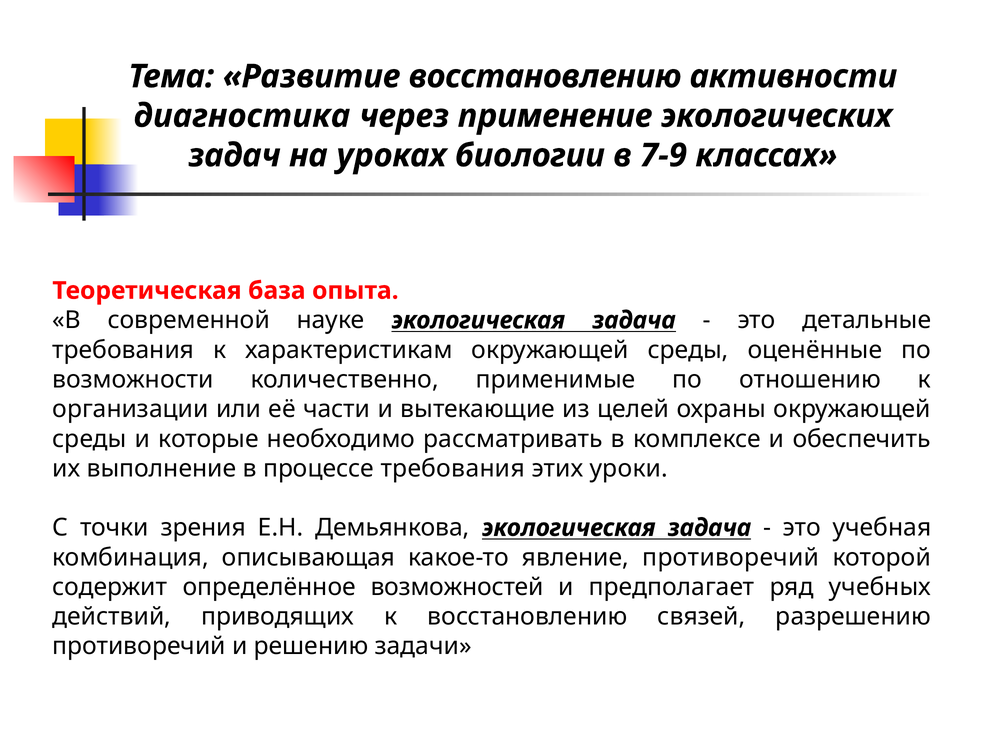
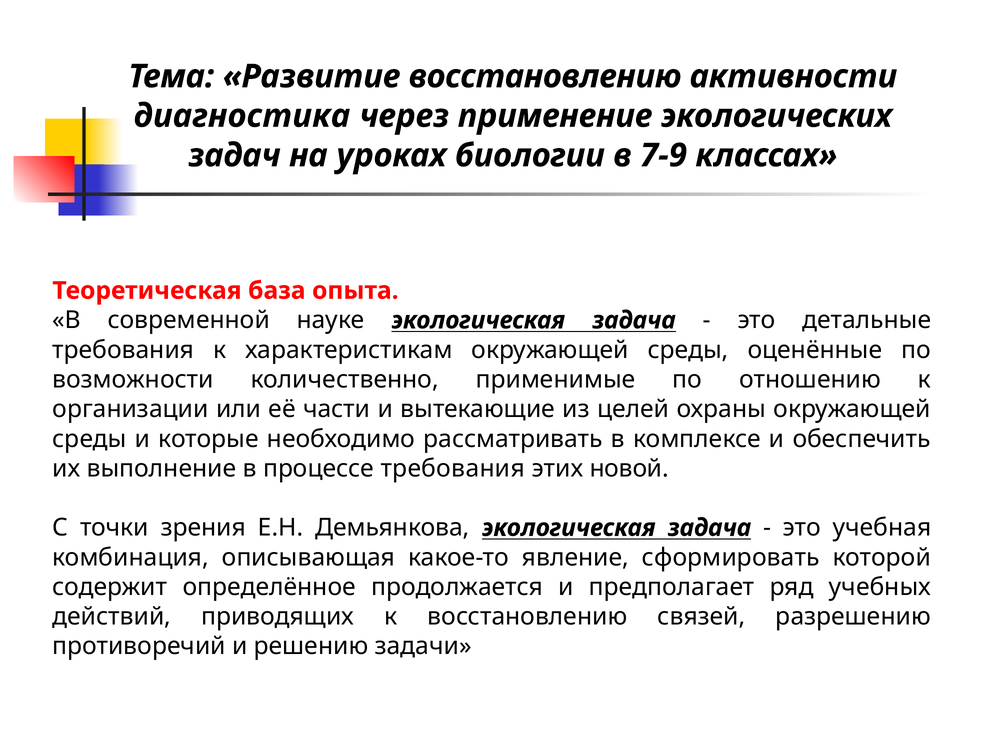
уроки: уроки -> новой
явление противоречий: противоречий -> сформировать
возможностей: возможностей -> продолжается
